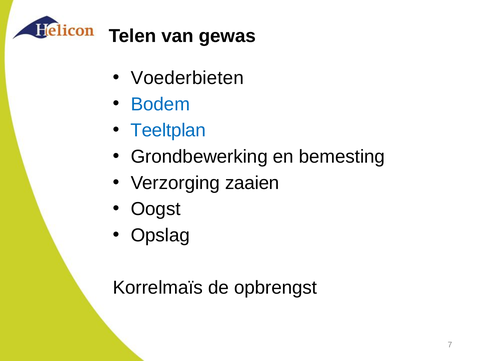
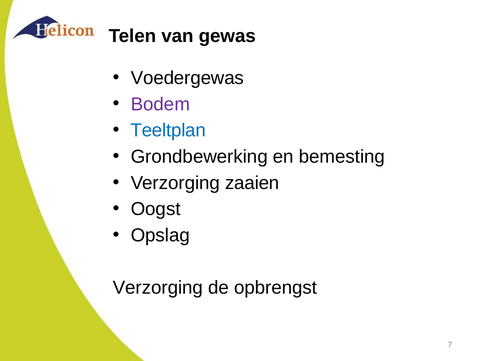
Voederbieten: Voederbieten -> Voedergewas
Bodem colour: blue -> purple
Korrelmaïs at (158, 288): Korrelmaïs -> Verzorging
